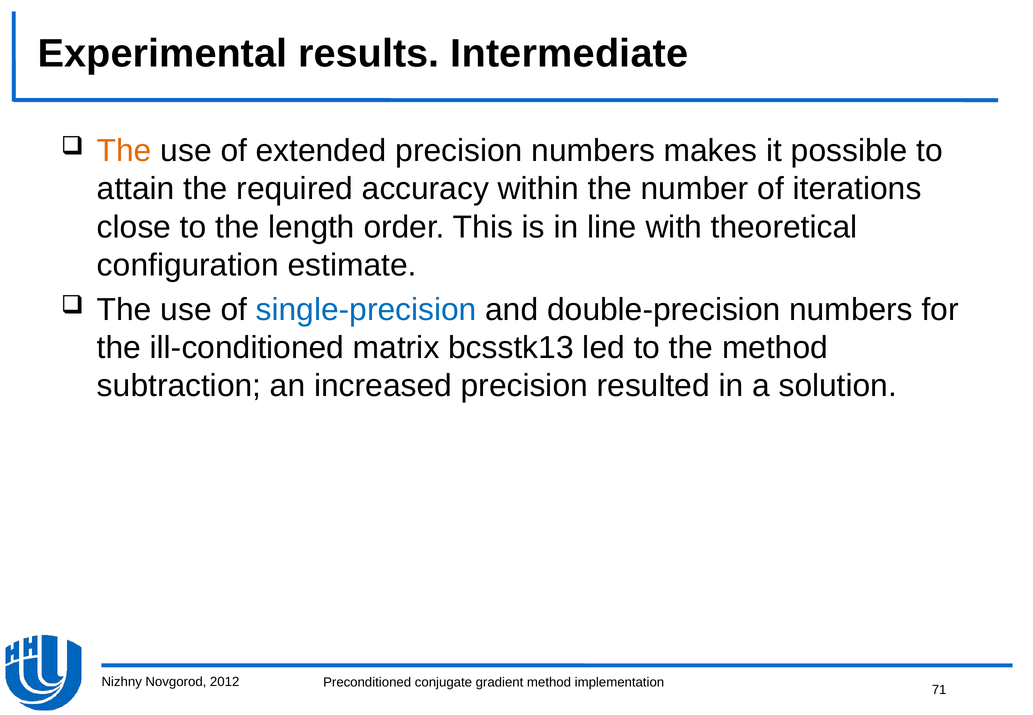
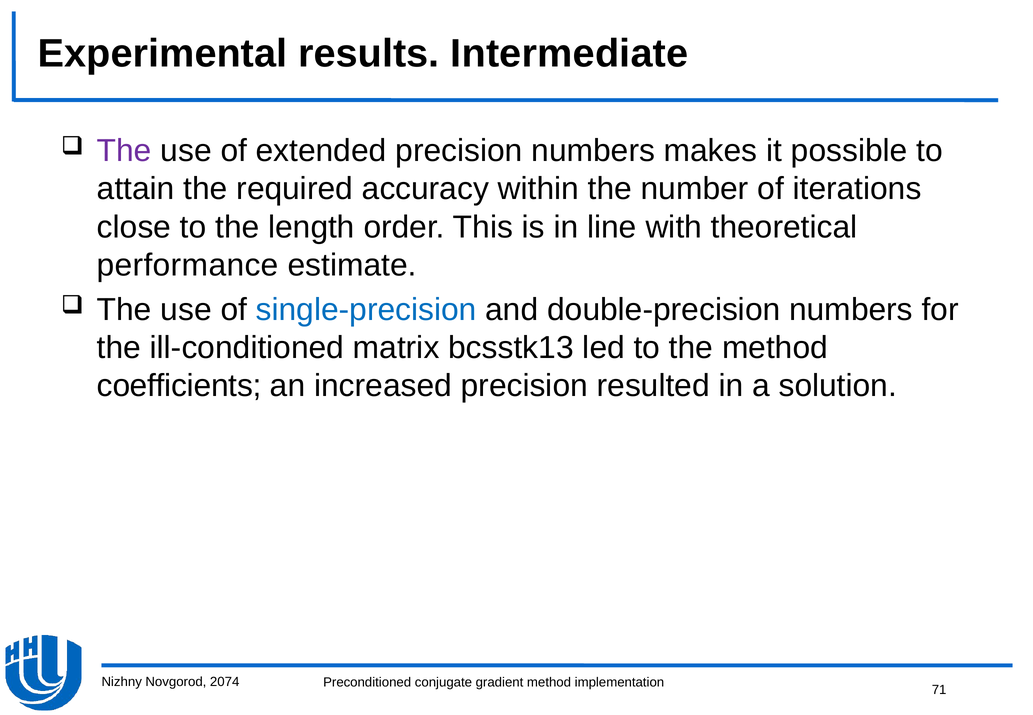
The at (124, 151) colour: orange -> purple
configuration: configuration -> performance
subtraction: subtraction -> coefficients
2012: 2012 -> 2074
